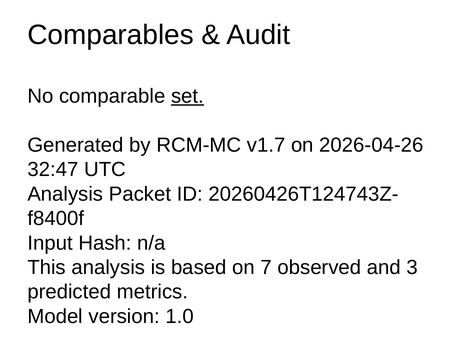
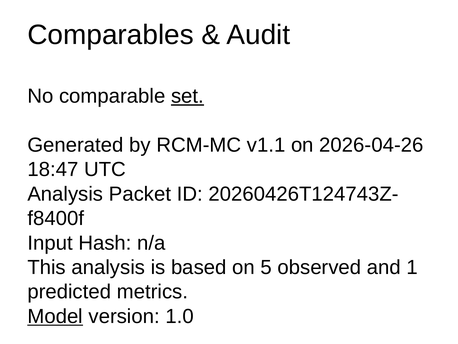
v1.7: v1.7 -> v1.1
32:47: 32:47 -> 18:47
7: 7 -> 5
3: 3 -> 1
Model underline: none -> present
